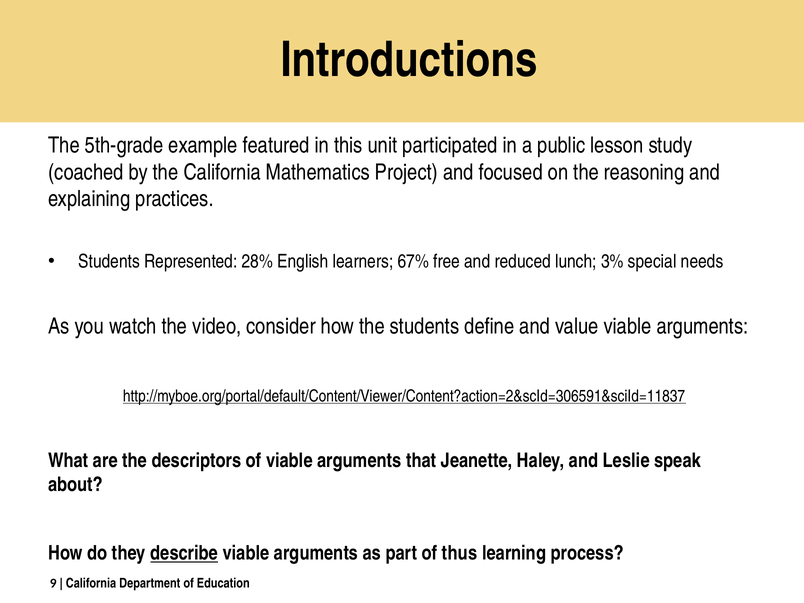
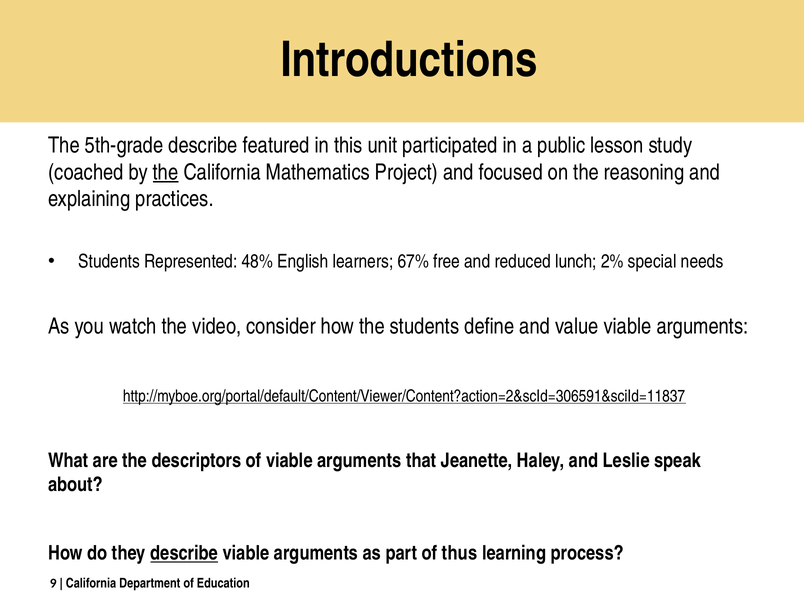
5th-grade example: example -> describe
the at (166, 172) underline: none -> present
28%: 28% -> 48%
3%: 3% -> 2%
